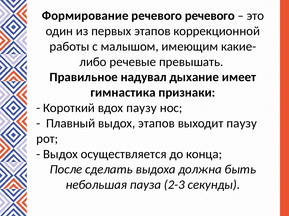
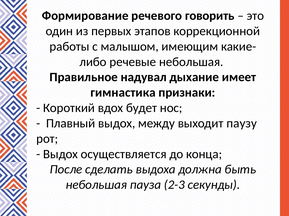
речевого речевого: речевого -> говорить
речевые превышать: превышать -> небольшая
вдох паузу: паузу -> будет
выдох этапов: этапов -> между
